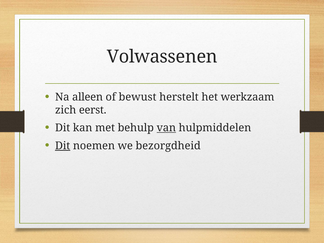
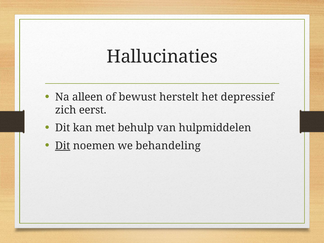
Volwassenen: Volwassenen -> Hallucinaties
werkzaam: werkzaam -> depressief
van underline: present -> none
bezorgdheid: bezorgdheid -> behandeling
